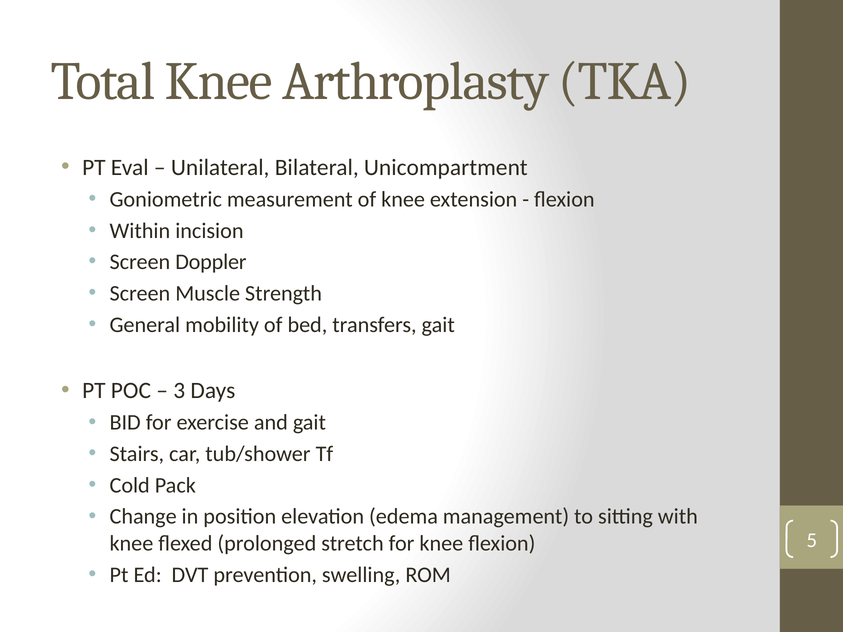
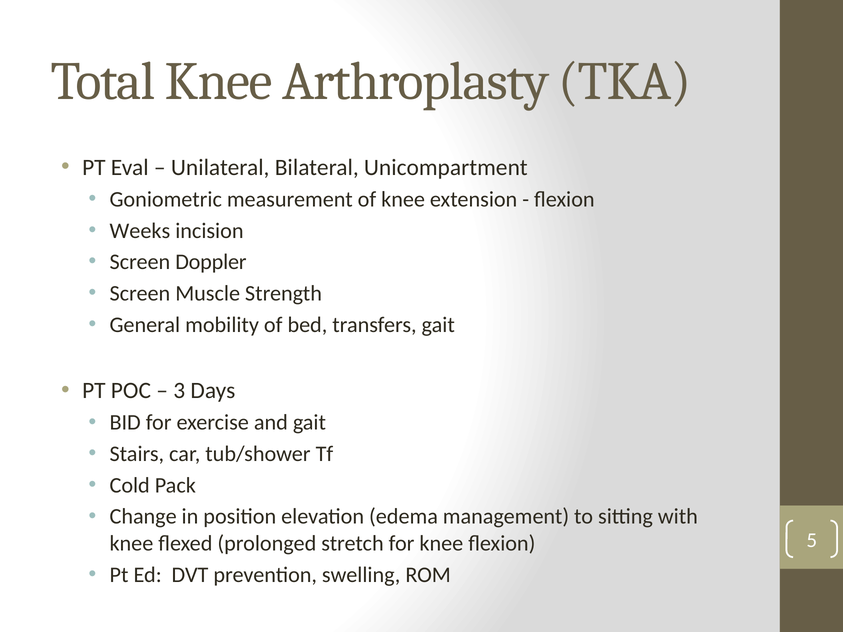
Within: Within -> Weeks
